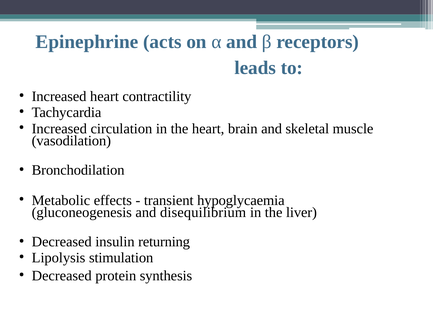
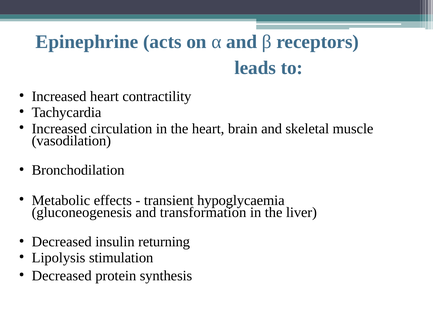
disequilibrium: disequilibrium -> transformation
